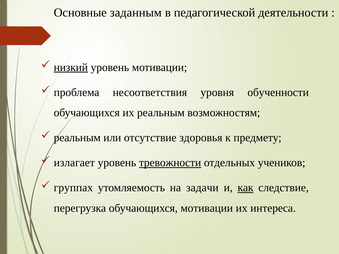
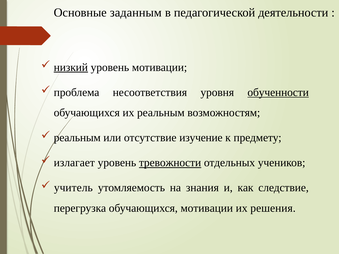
обученности underline: none -> present
здоровья: здоровья -> изучение
группах: группах -> учитель
задачи: задачи -> знания
как underline: present -> none
интереса: интереса -> решения
